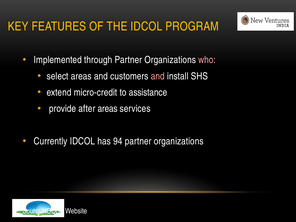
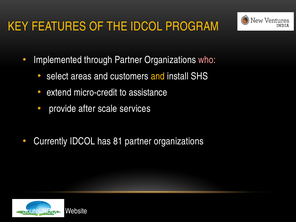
and at (158, 76) colour: pink -> yellow
after areas: areas -> scale
94: 94 -> 81
